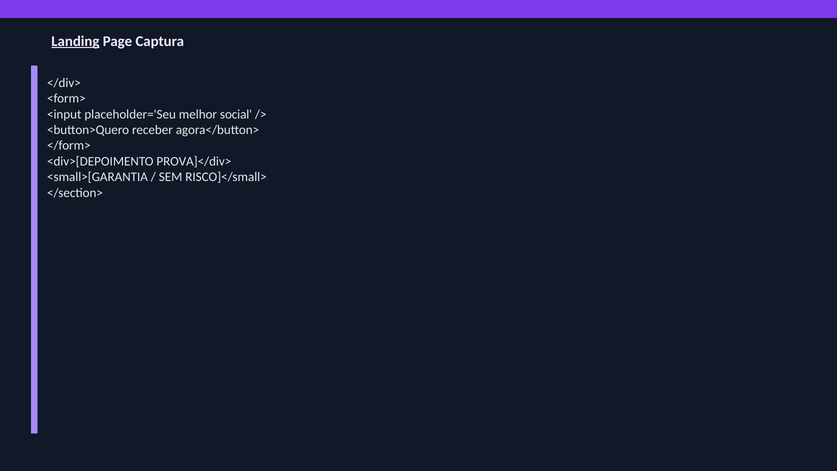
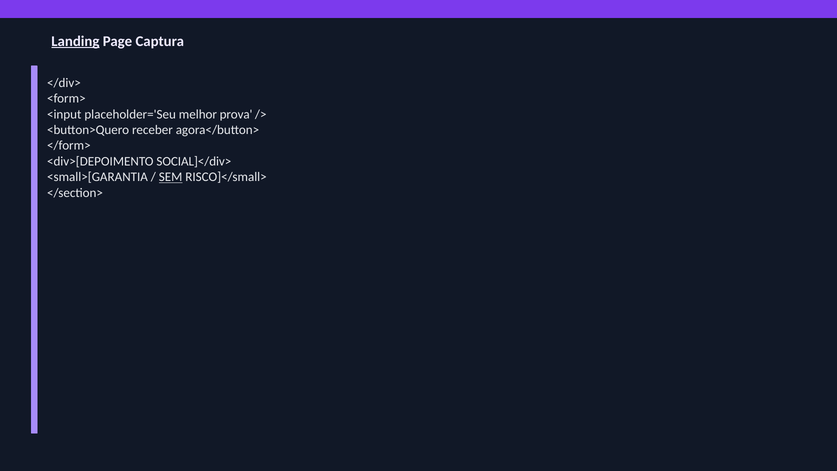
social: social -> prova
PROVA]</div>: PROVA]</div> -> SOCIAL]</div>
SEM underline: none -> present
